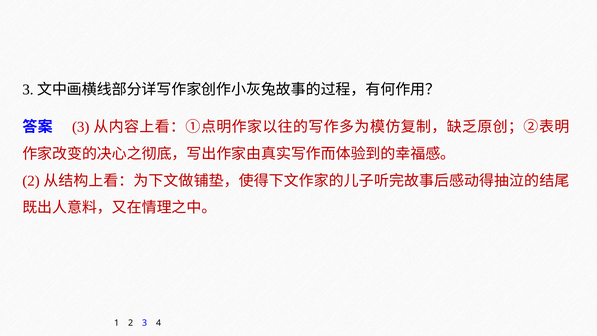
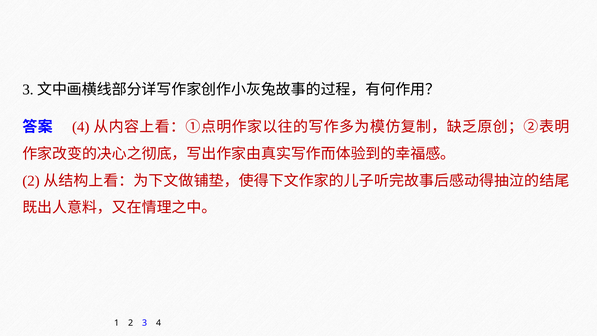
3 at (81, 127): 3 -> 4
